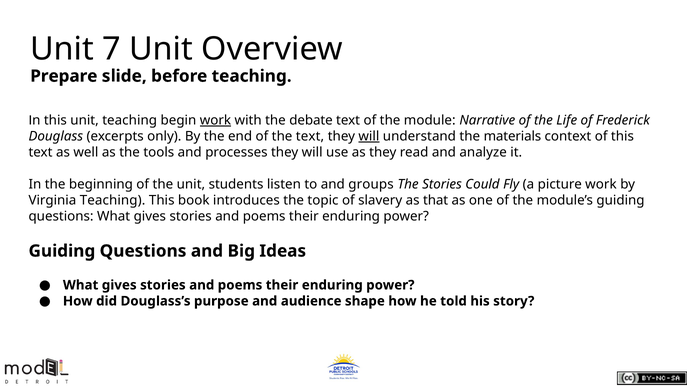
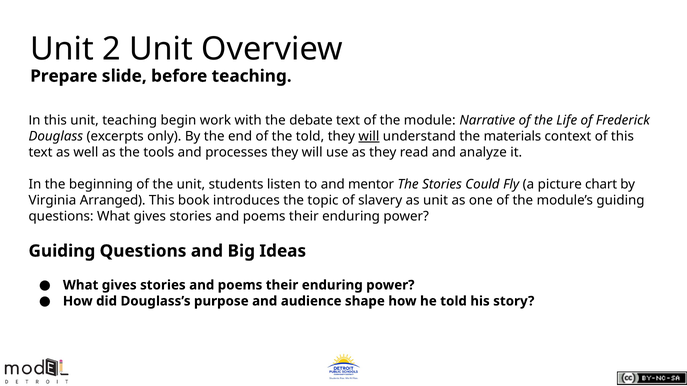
7: 7 -> 2
work at (215, 120) underline: present -> none
the text: text -> told
groups: groups -> mentor
picture work: work -> chart
Virginia Teaching: Teaching -> Arranged
as that: that -> unit
